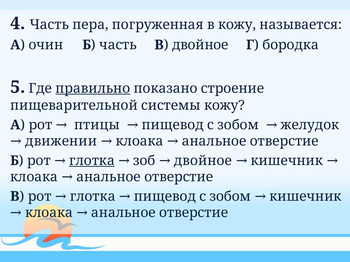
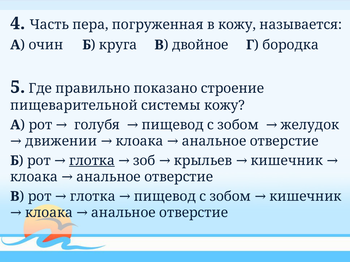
Б часть: часть -> круга
правильно underline: present -> none
птицы: птицы -> голубя
зоб двойное: двойное -> крыльев
